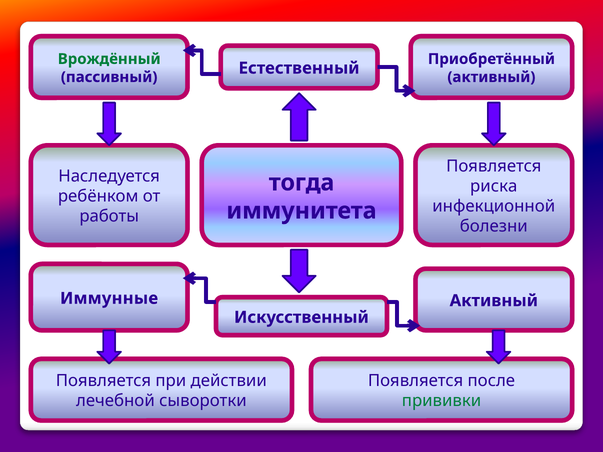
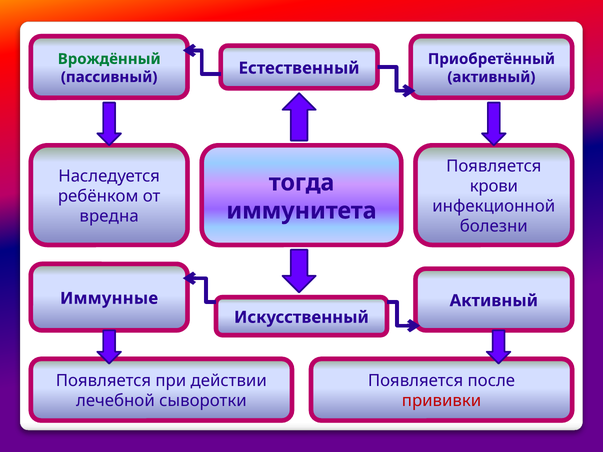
риска: риска -> крови
работы: работы -> вредна
прививки colour: green -> red
